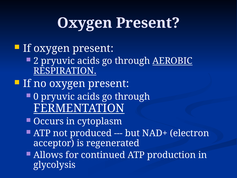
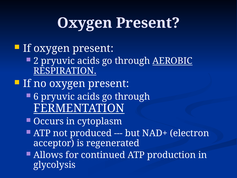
0: 0 -> 6
